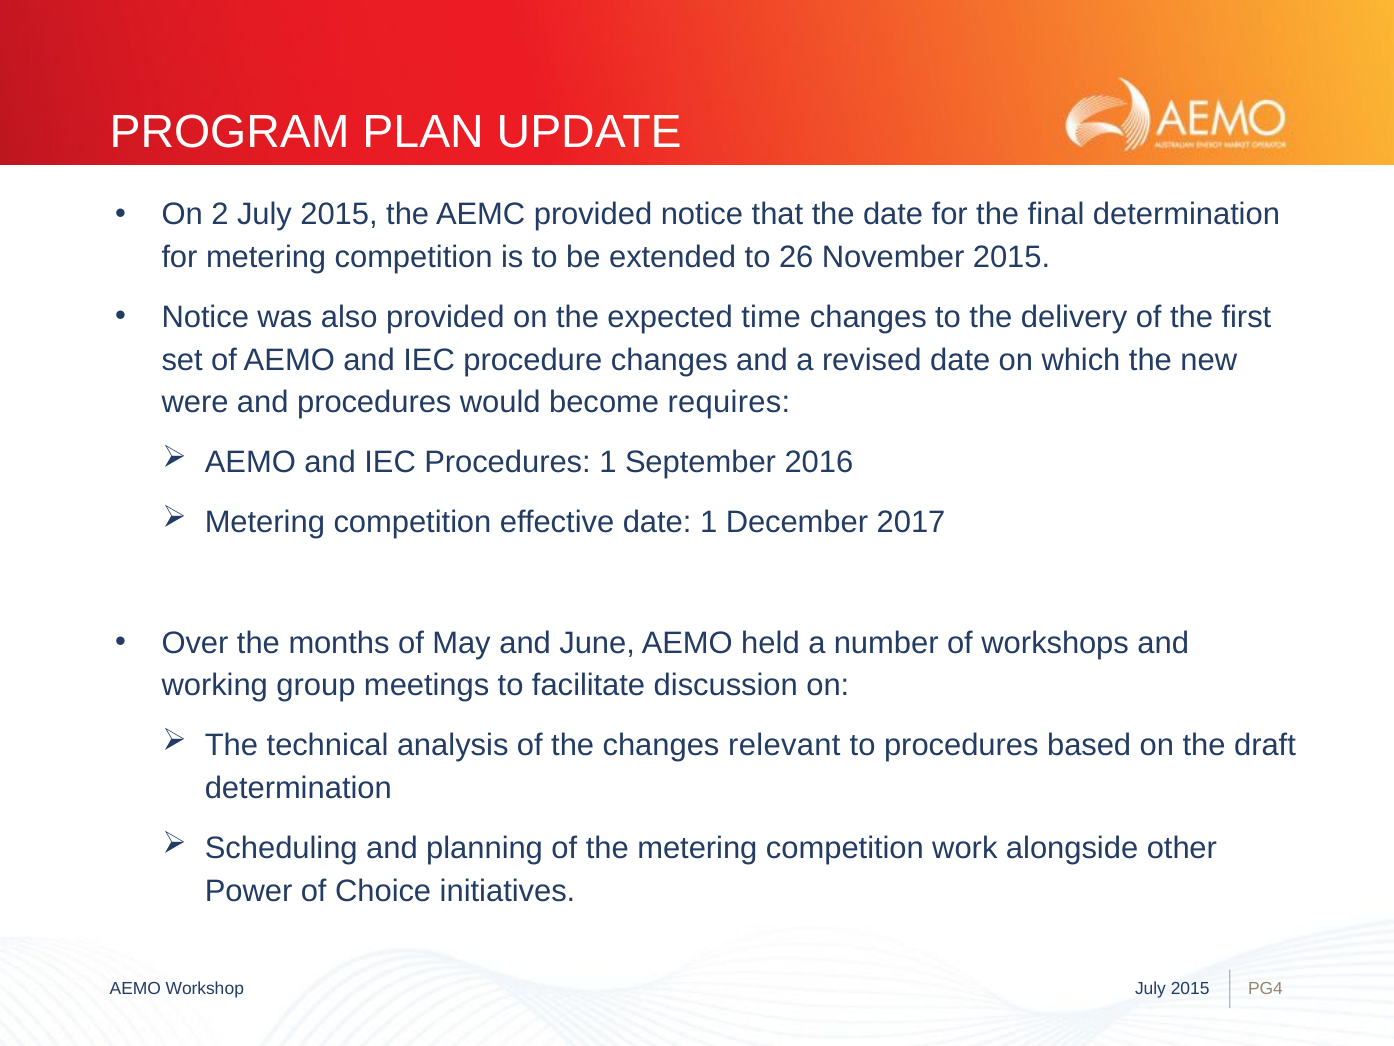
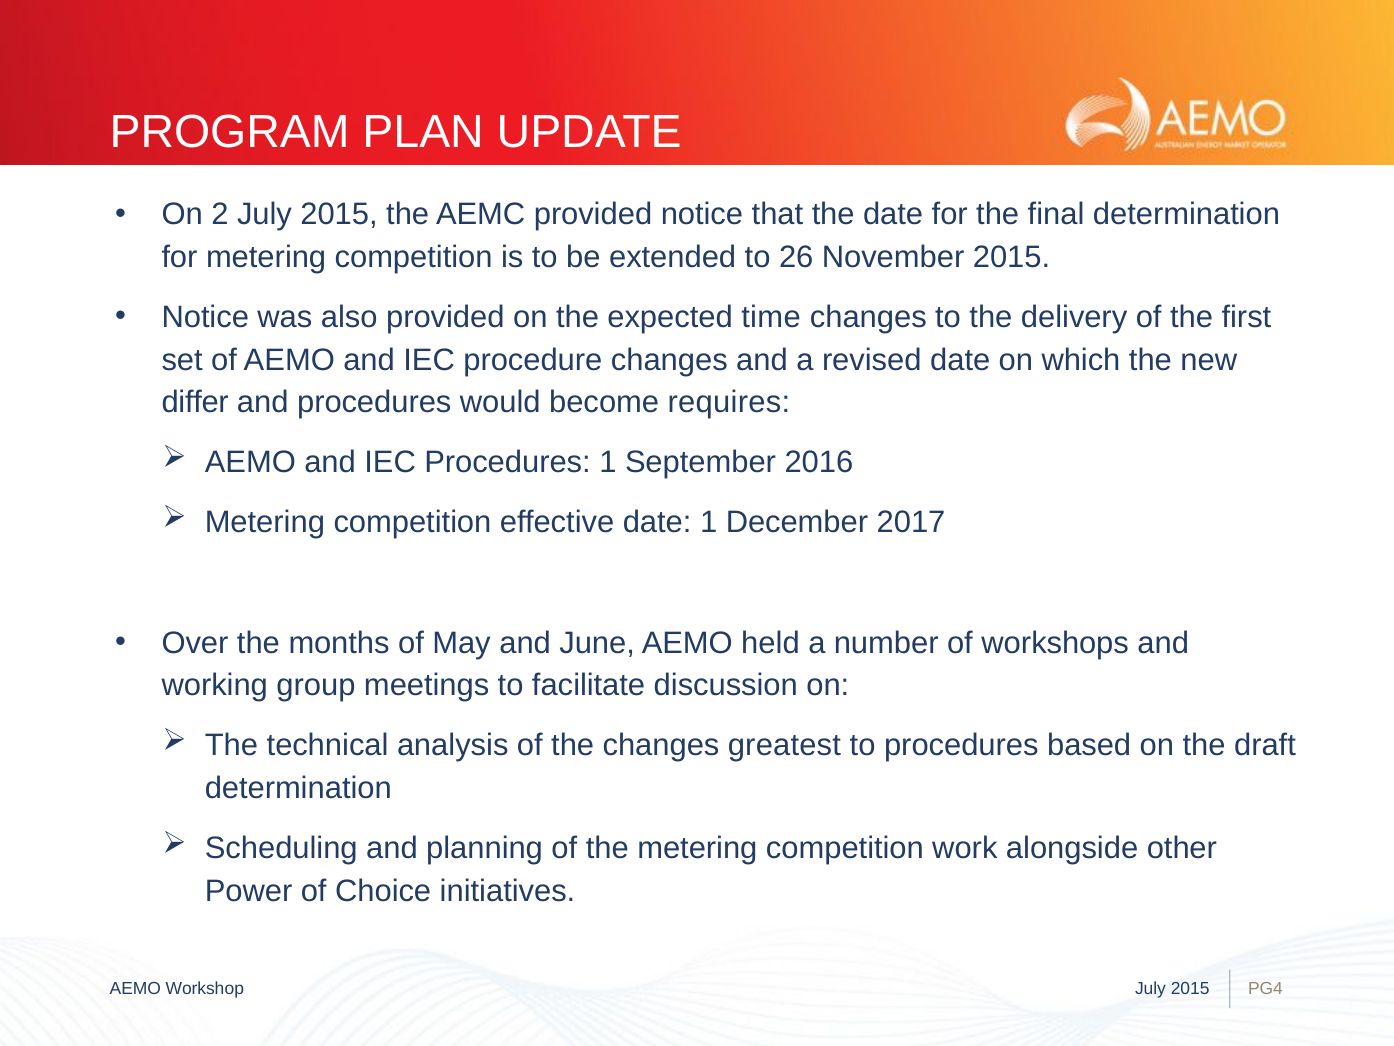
were: were -> differ
relevant: relevant -> greatest
